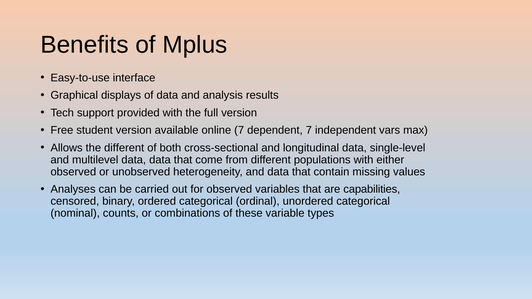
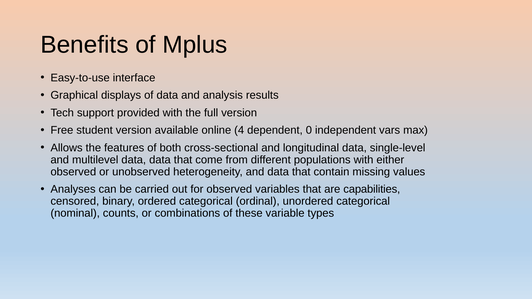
online 7: 7 -> 4
dependent 7: 7 -> 0
the different: different -> features
